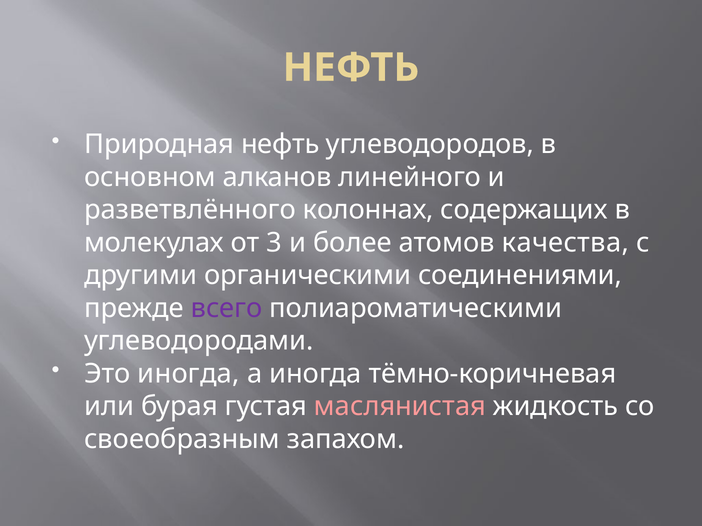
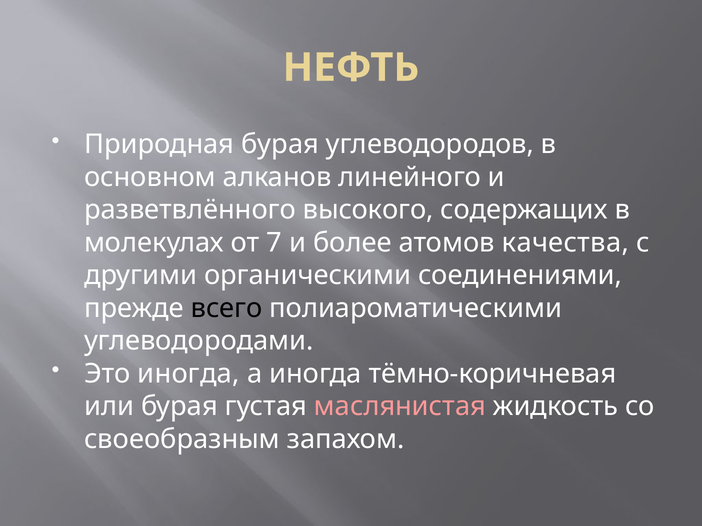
Природная нефть: нефть -> бурая
колоннах: колоннах -> высокого
3: 3 -> 7
всего colour: purple -> black
